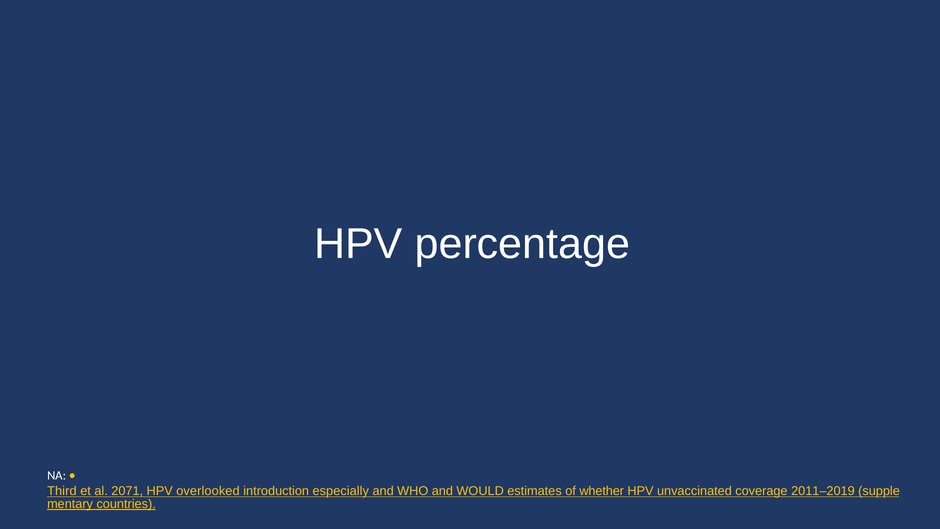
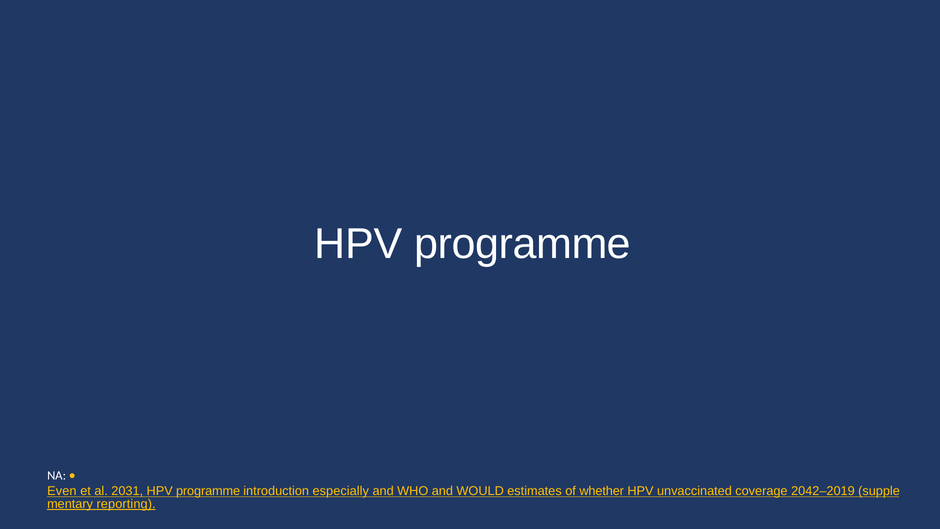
percentage at (522, 244): percentage -> programme
Third: Third -> Even
2071: 2071 -> 2031
overlooked at (208, 491): overlooked -> programme
2011–2019: 2011–2019 -> 2042–2019
countries: countries -> reporting
